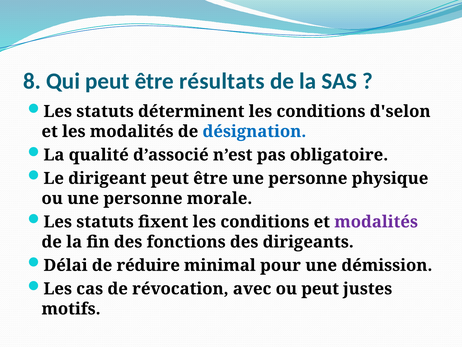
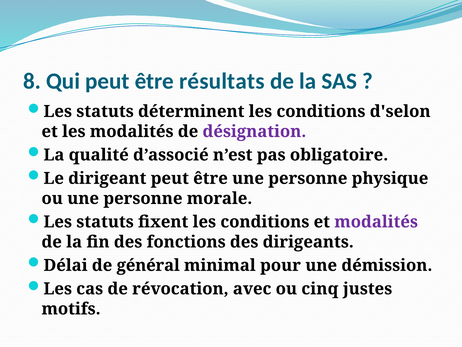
désignation colour: blue -> purple
réduire: réduire -> général
ou peut: peut -> cinq
